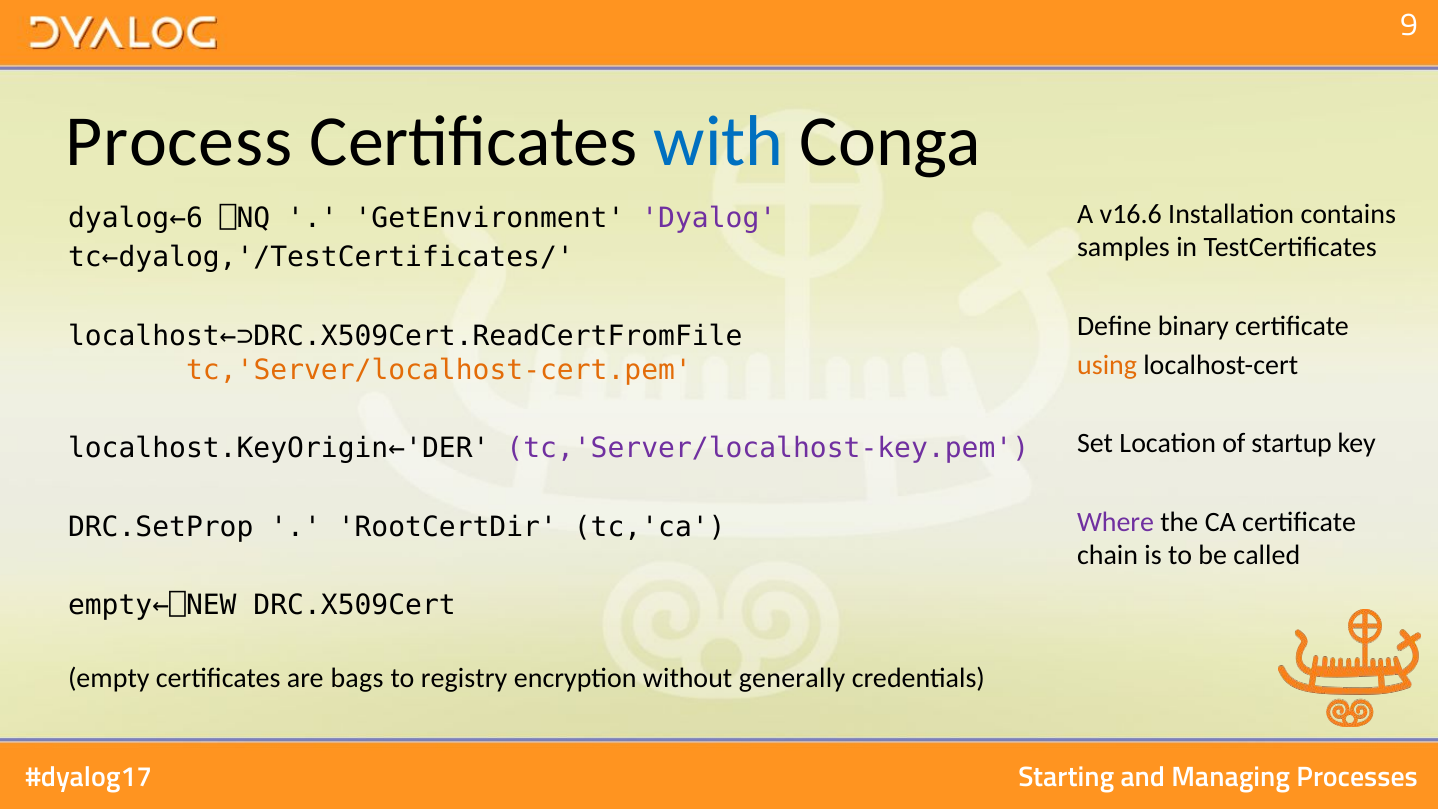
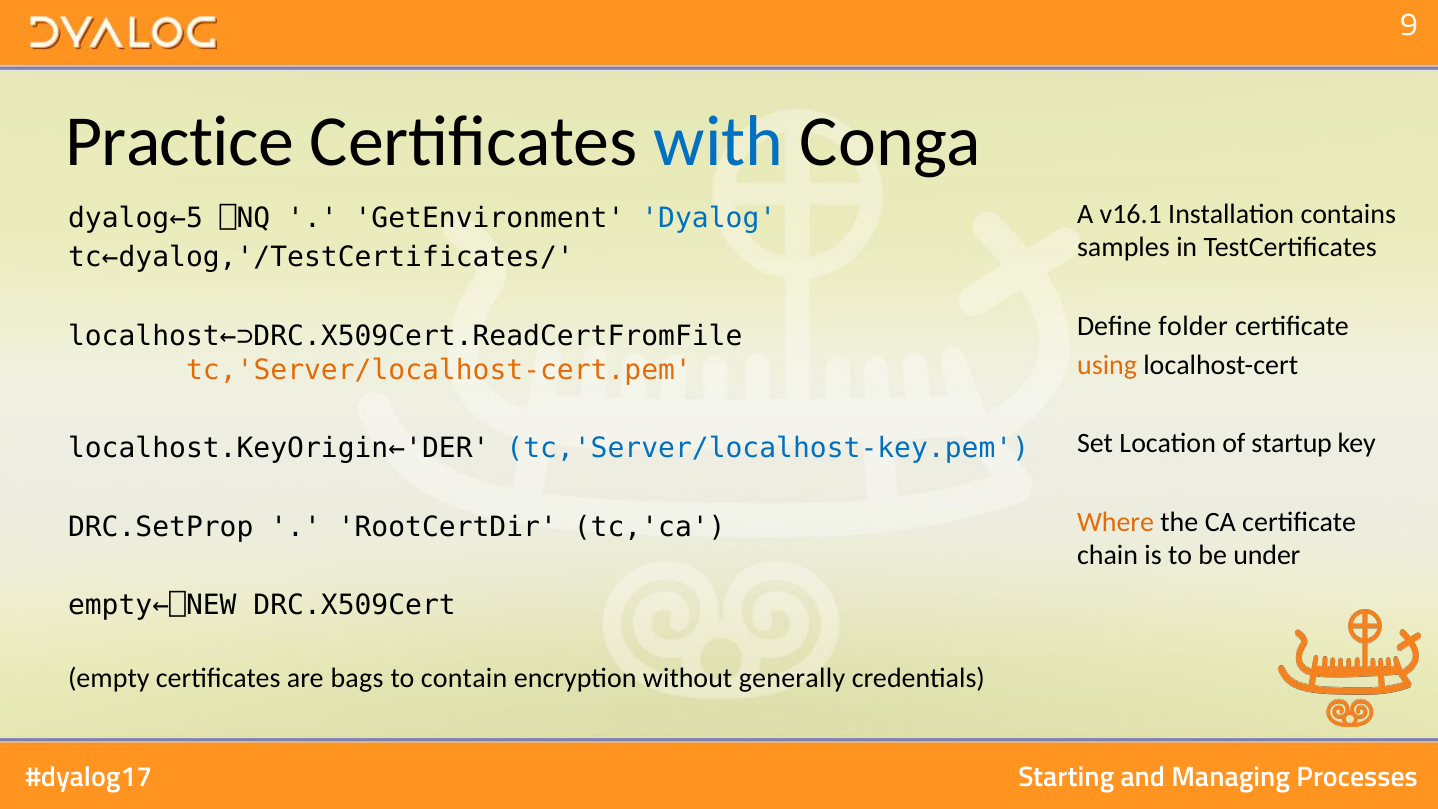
Process: Process -> Practice
v16.6: v16.6 -> v16.1
dyalog←6: dyalog←6 -> dyalog←5
Dyalog colour: purple -> blue
binary: binary -> folder
tc,'Server/localhost-key.pem colour: purple -> blue
Where colour: purple -> orange
called: called -> under
registry: registry -> contain
